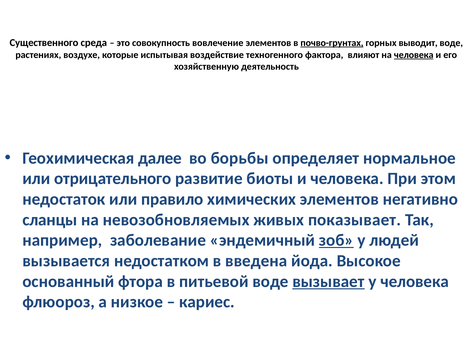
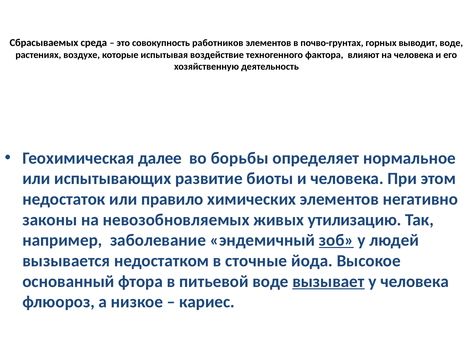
Существенного: Существенного -> Сбрасываемых
вовлечение: вовлечение -> работников
почво-грунтах underline: present -> none
человека at (414, 55) underline: present -> none
отрицательного: отрицательного -> испытывающих
сланцы: сланцы -> законы
показывает: показывает -> утилизацию
введена: введена -> сточные
